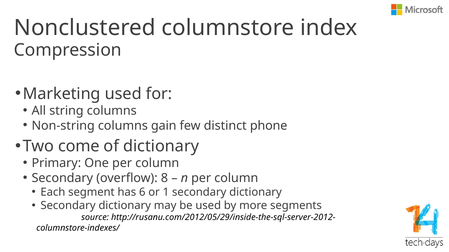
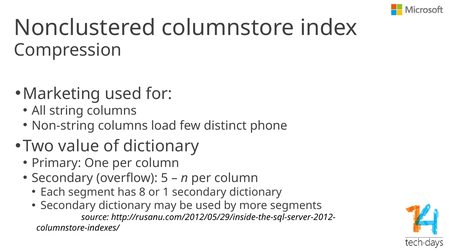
gain: gain -> load
come: come -> value
8: 8 -> 5
6: 6 -> 8
